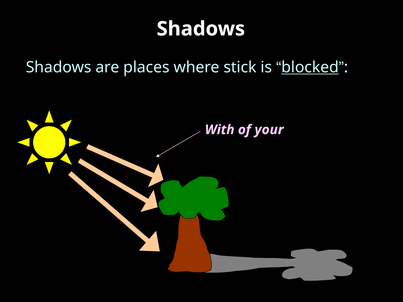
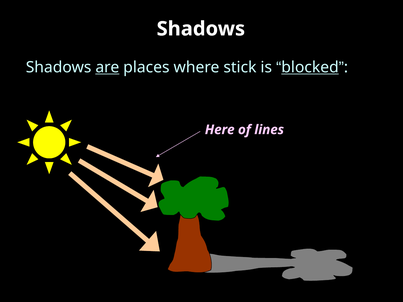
are underline: none -> present
With: With -> Here
your: your -> lines
